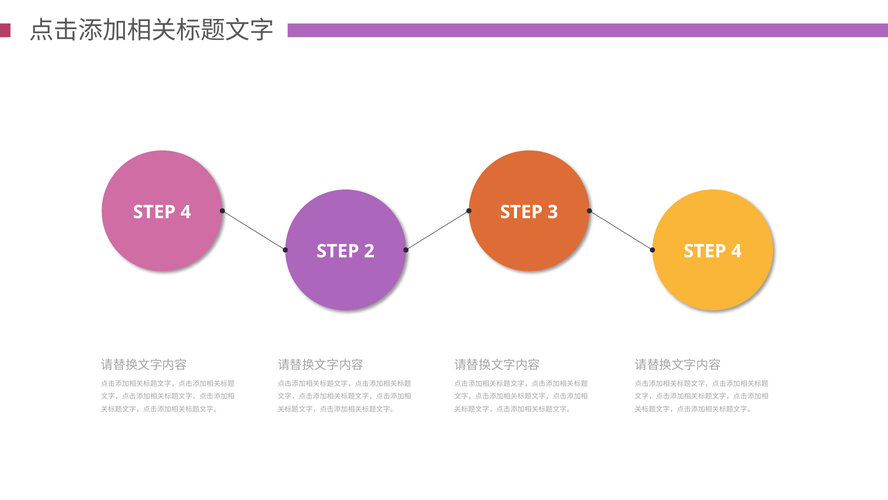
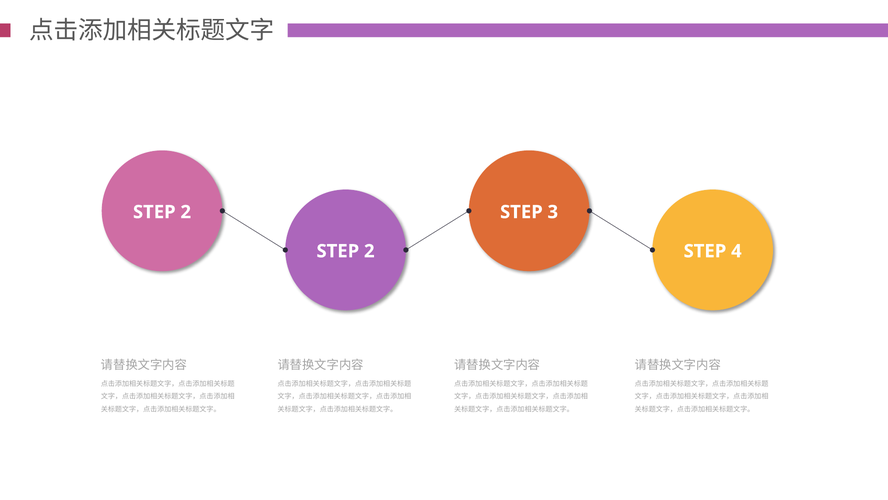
4 at (186, 212): 4 -> 2
